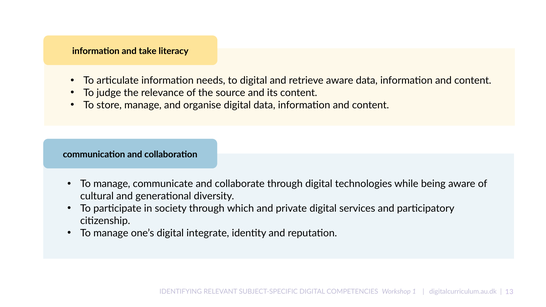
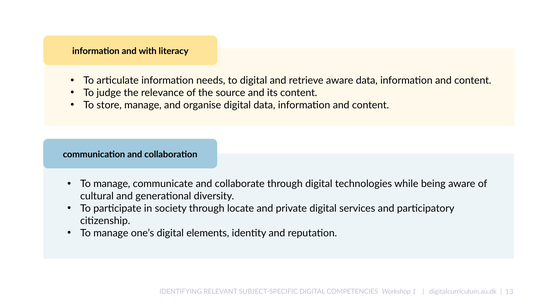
take: take -> with
which: which -> locate
integrate: integrate -> elements
